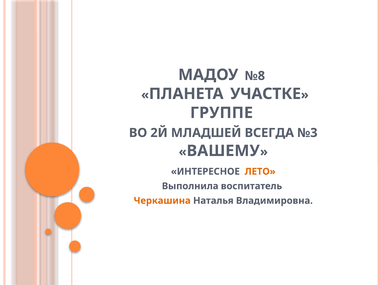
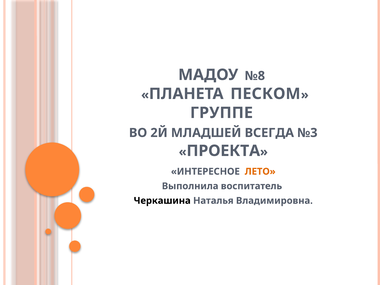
УЧАСТКЕ: УЧАСТКЕ -> ПЕСКОМ
ВАШЕМУ: ВАШЕМУ -> ПРОЕКТА
Черкашина colour: orange -> black
